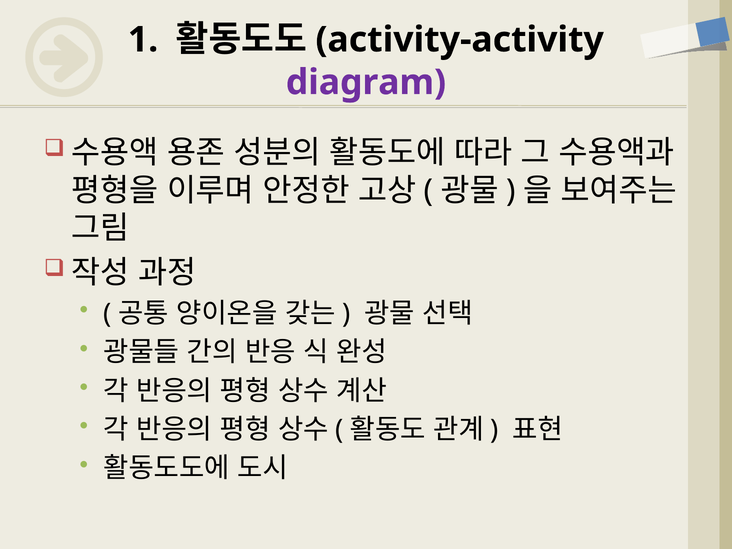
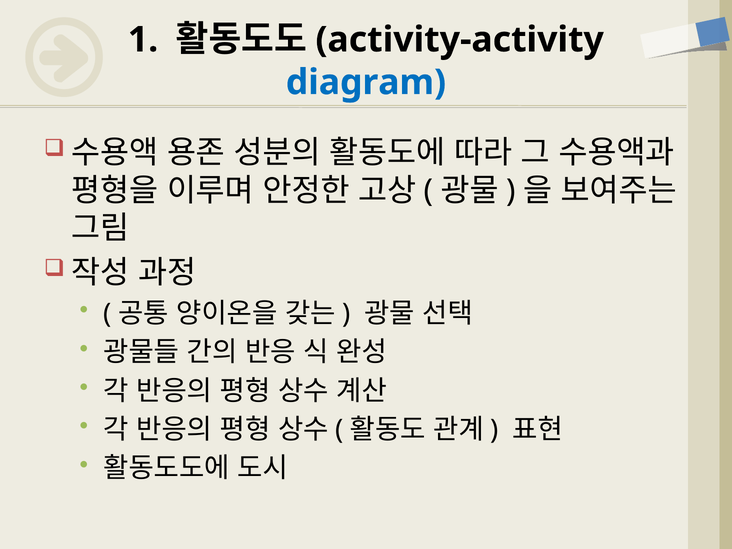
diagram colour: purple -> blue
